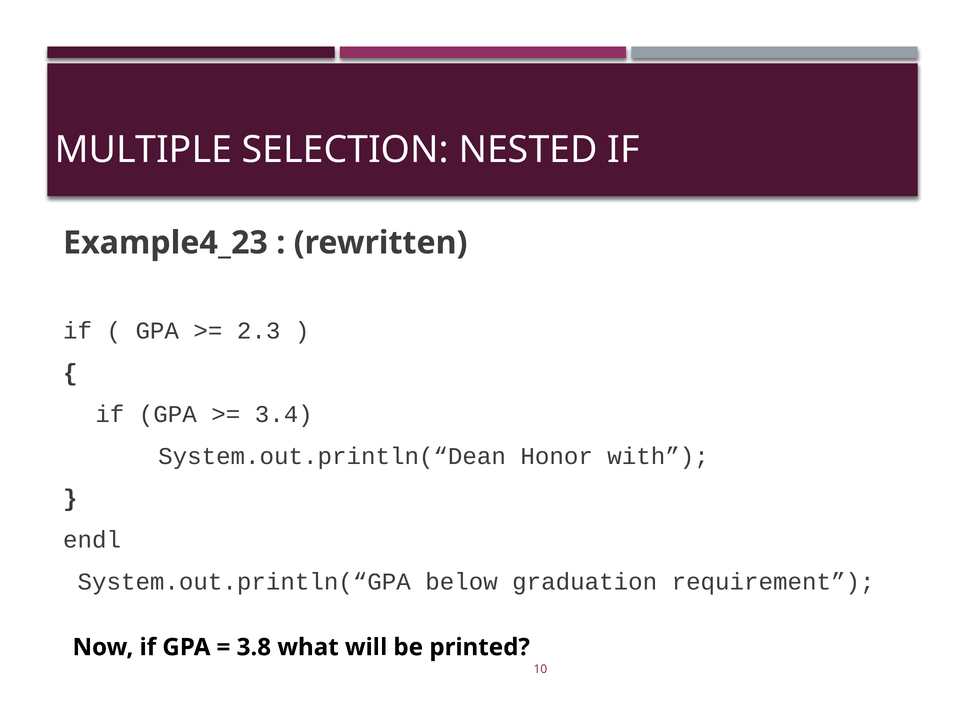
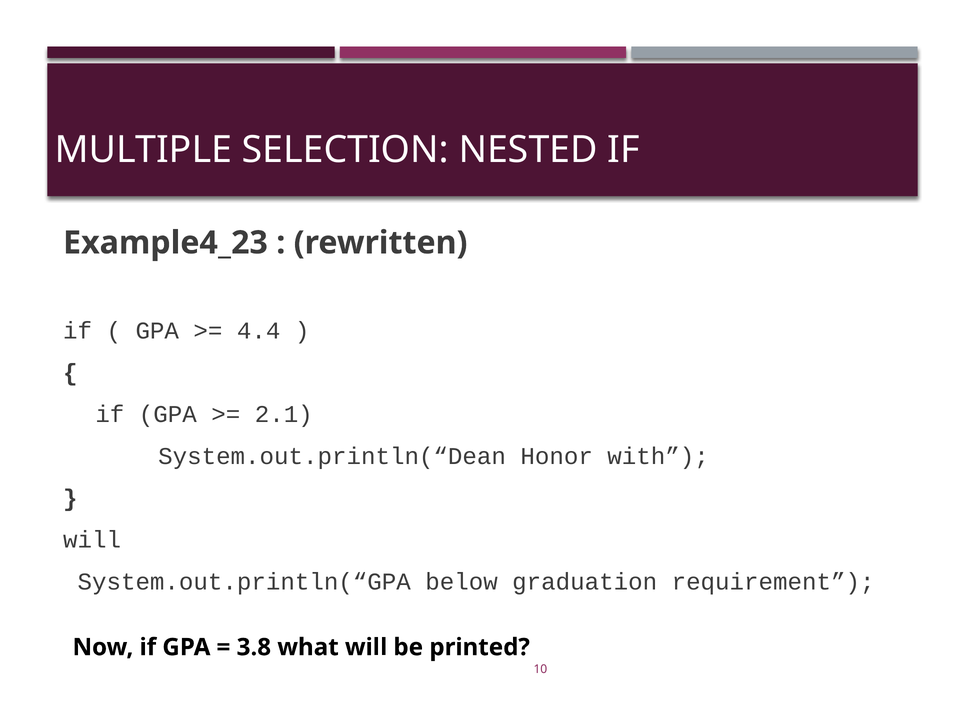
2.3: 2.3 -> 4.4
3.4: 3.4 -> 2.1
endl at (92, 540): endl -> will
